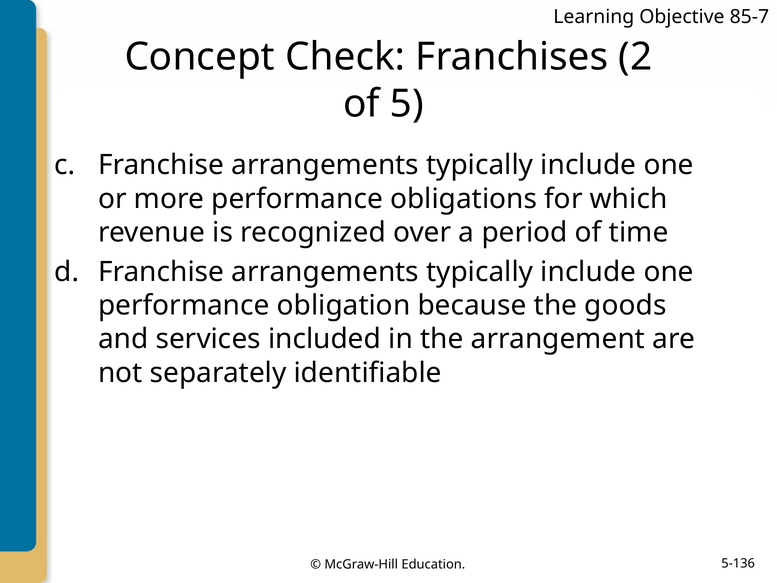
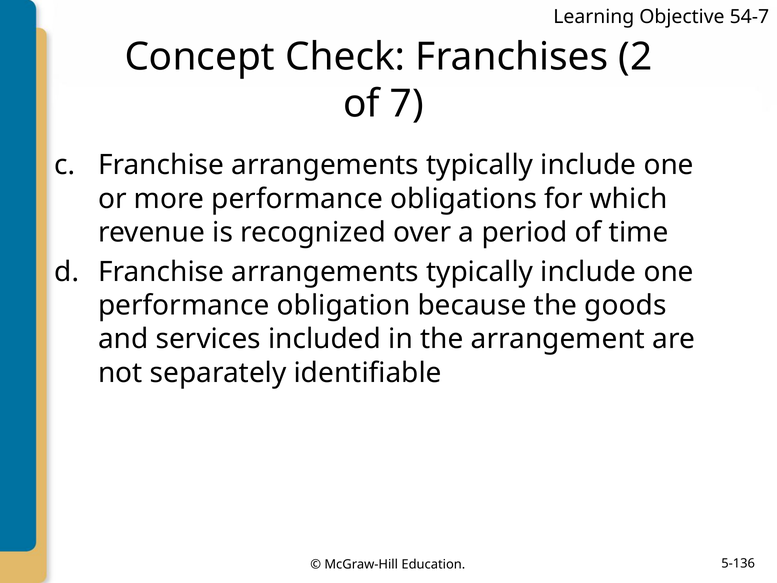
85-7: 85-7 -> 54-7
5: 5 -> 7
